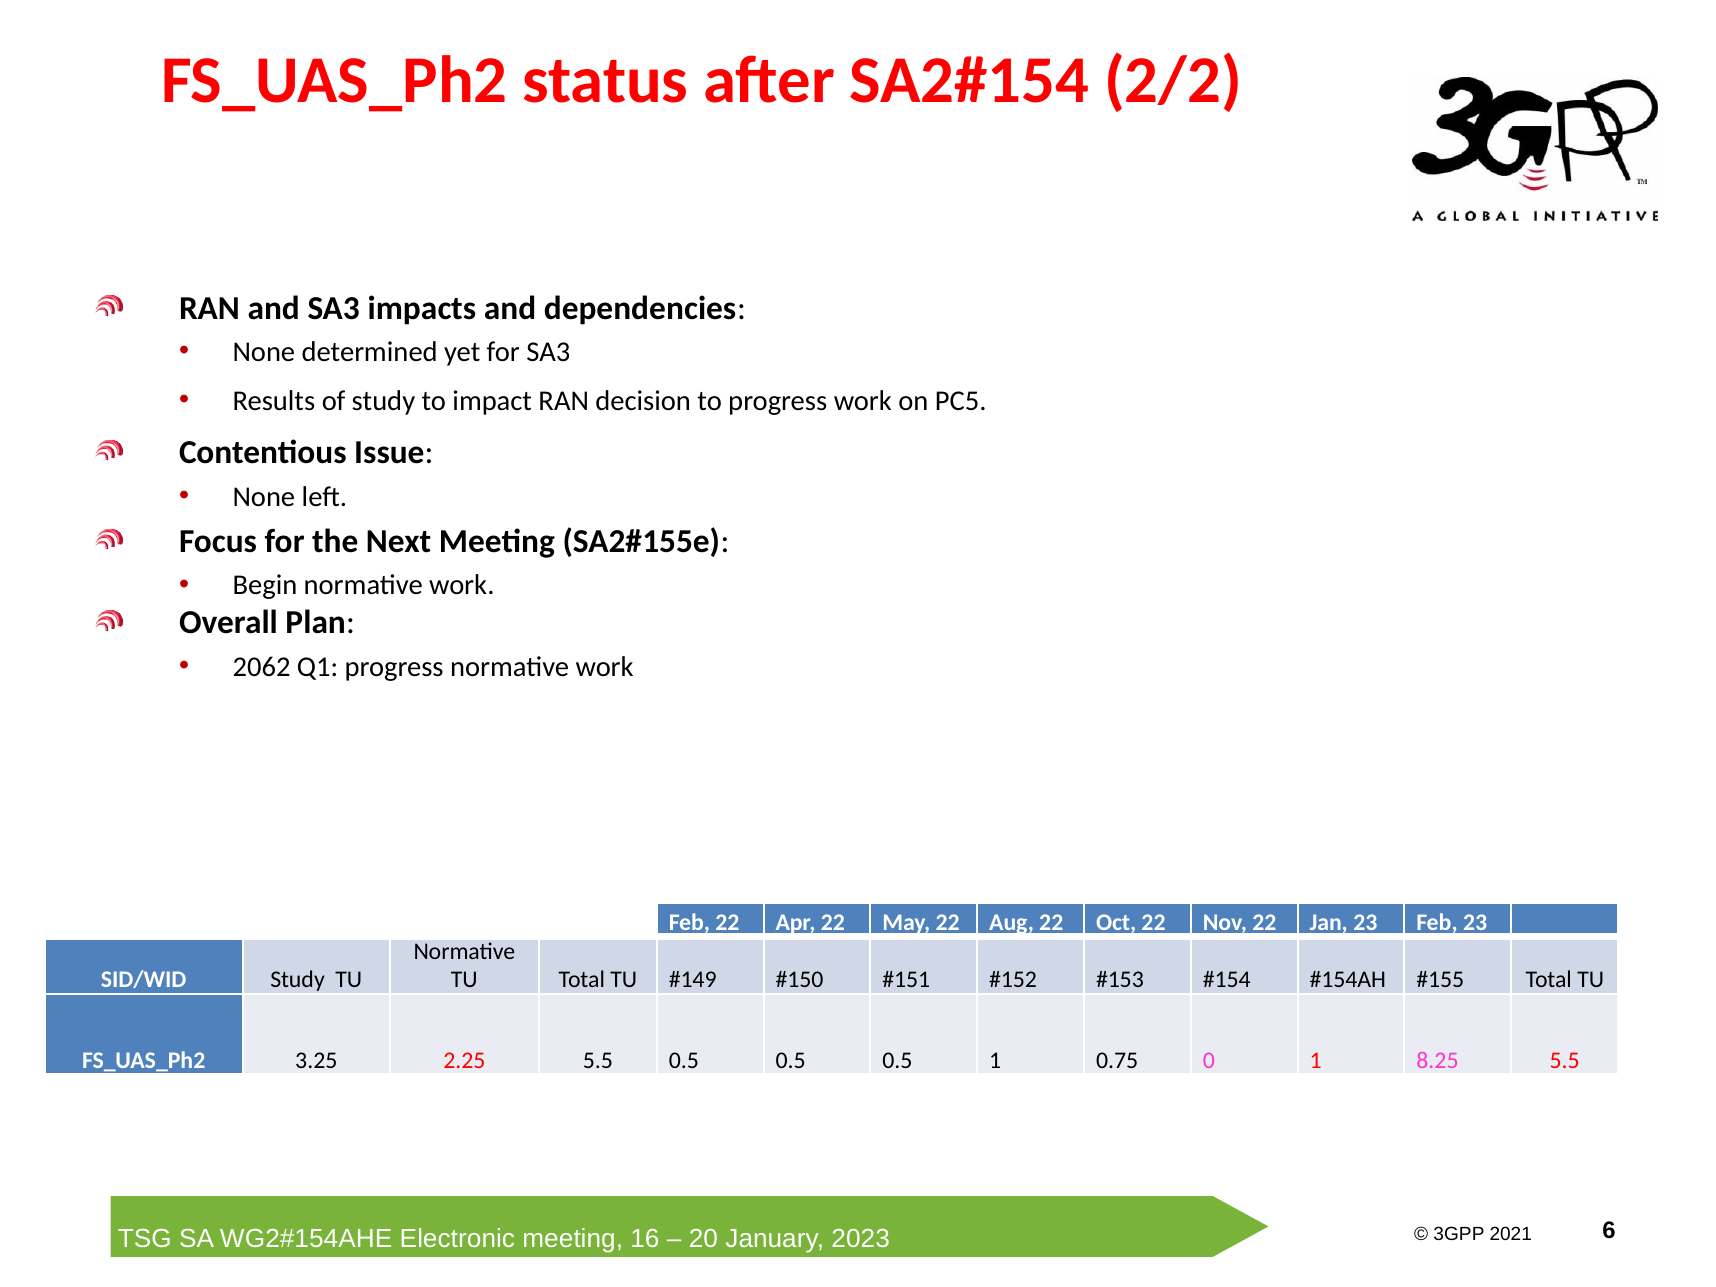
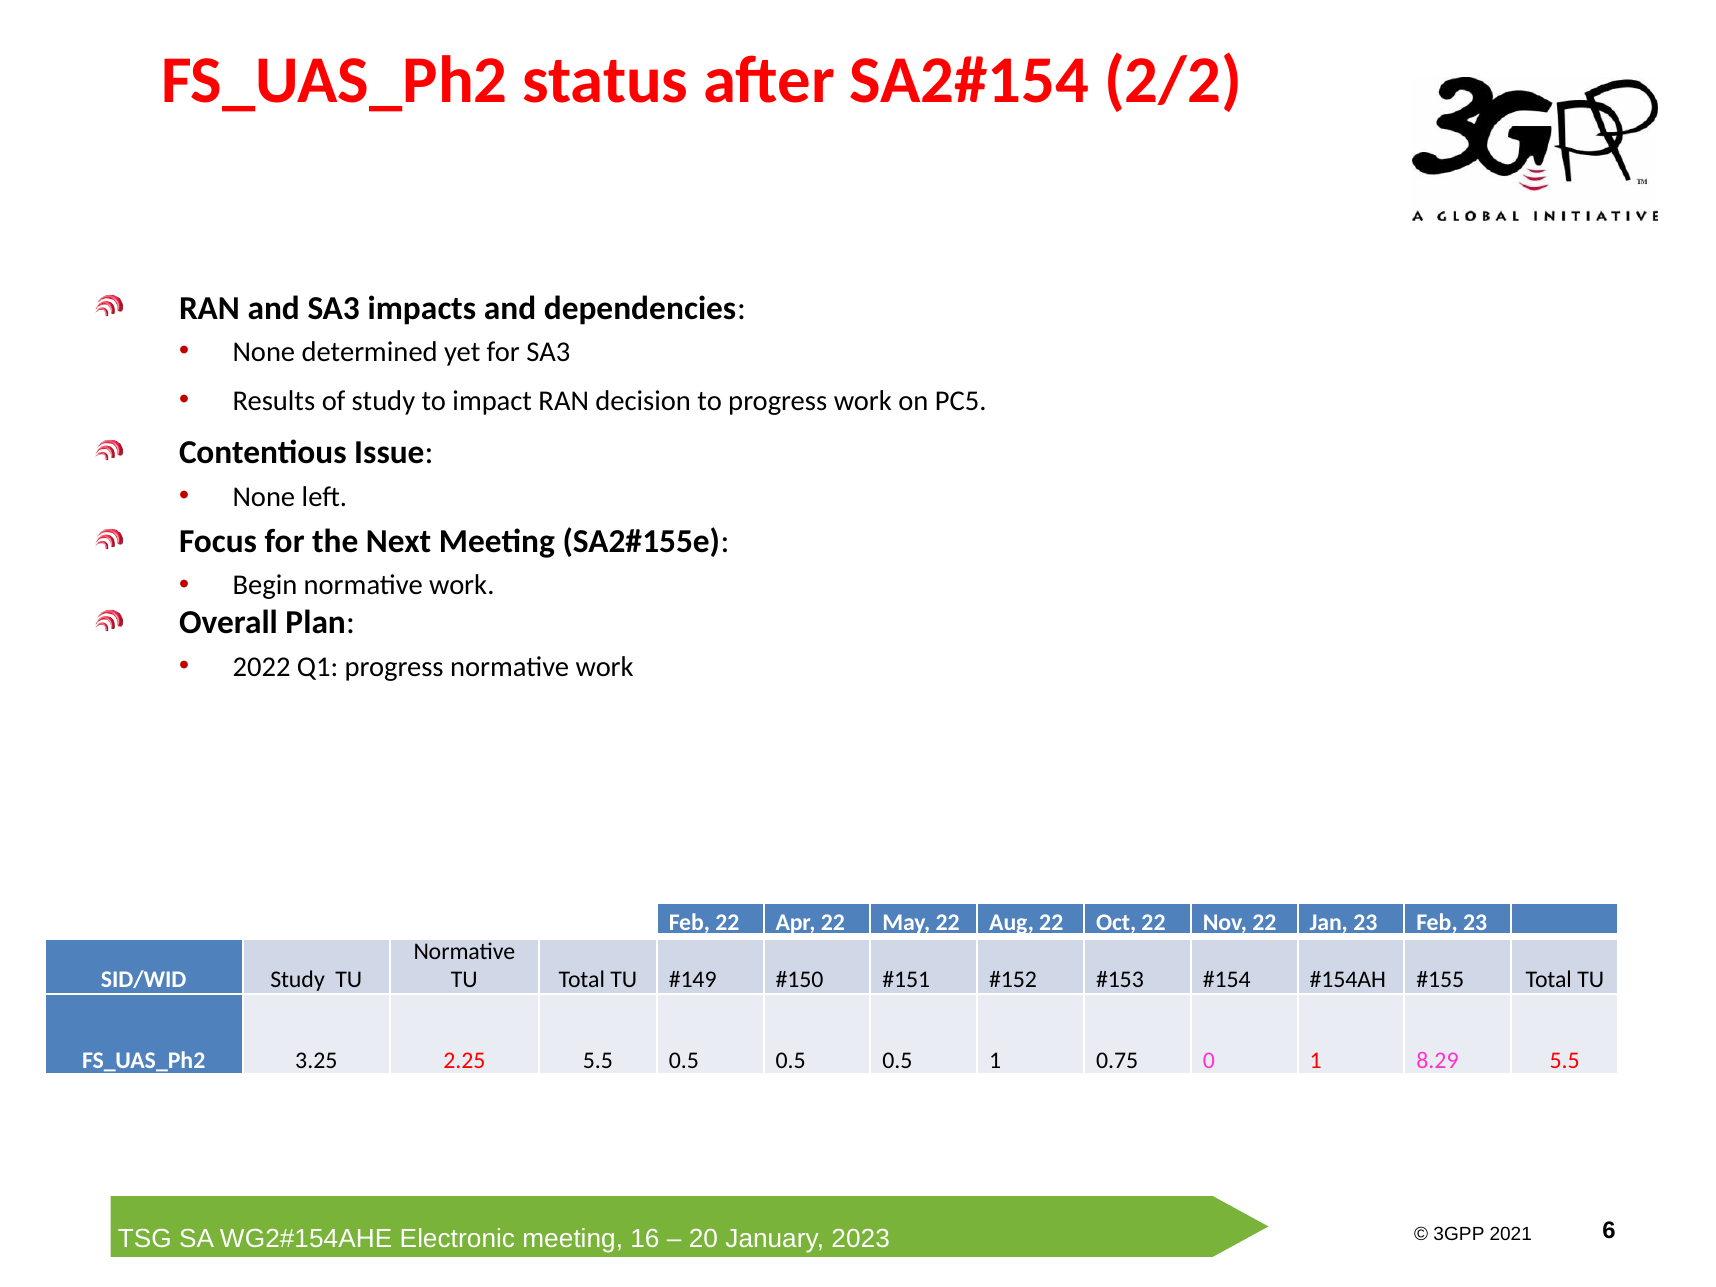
2062: 2062 -> 2022
8.25: 8.25 -> 8.29
